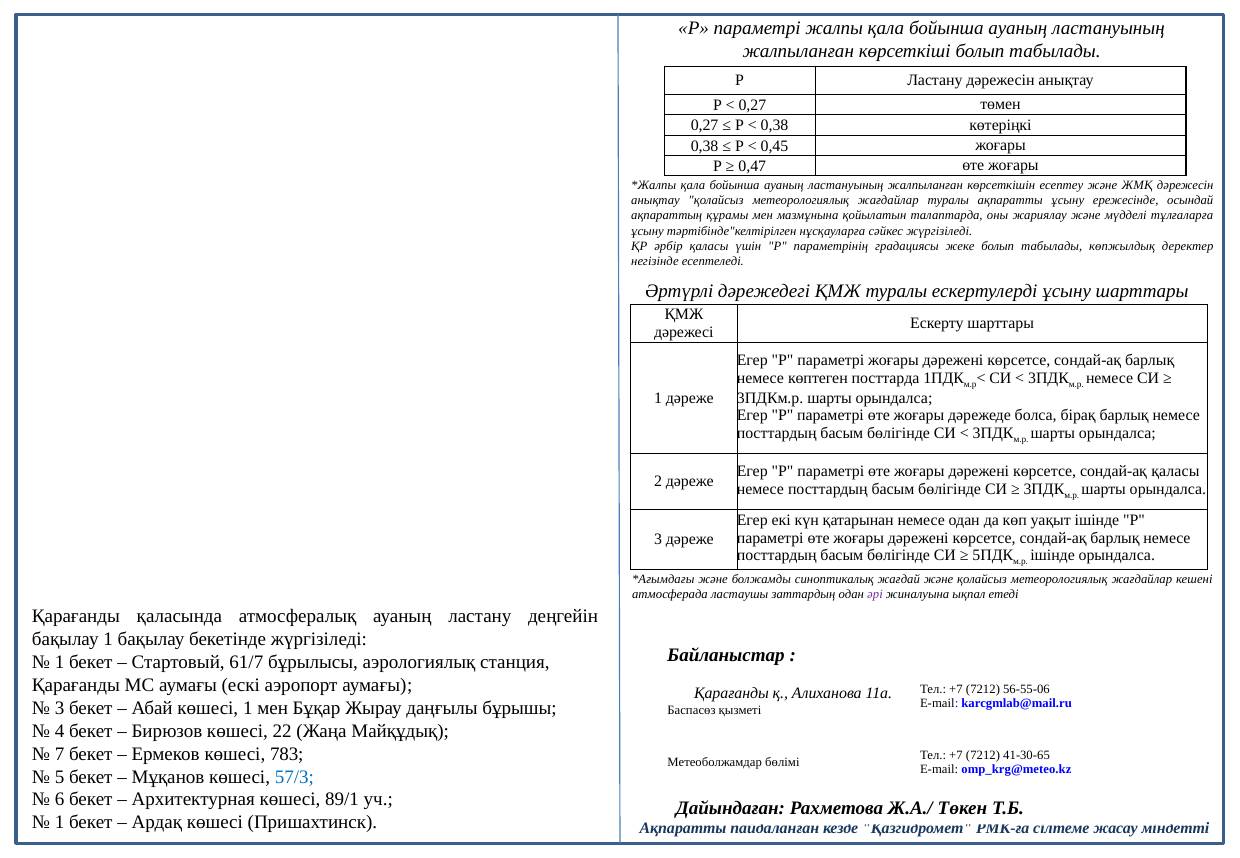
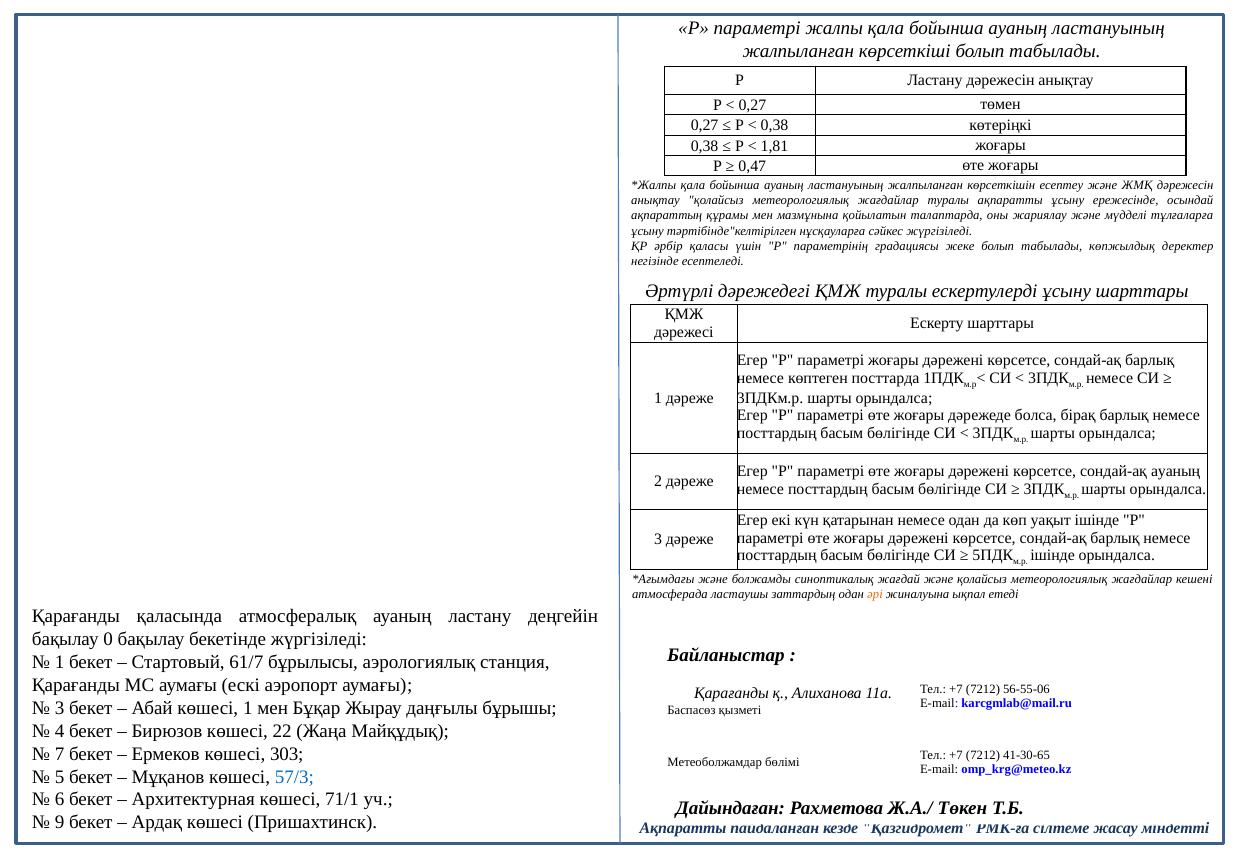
0,45: 0,45 -> 1,81
сондай-ақ қаласы: қаласы -> ауаның
әрі colour: purple -> orange
бақылау 1: 1 -> 0
783: 783 -> 303
89/1: 89/1 -> 71/1
1 at (60, 823): 1 -> 9
